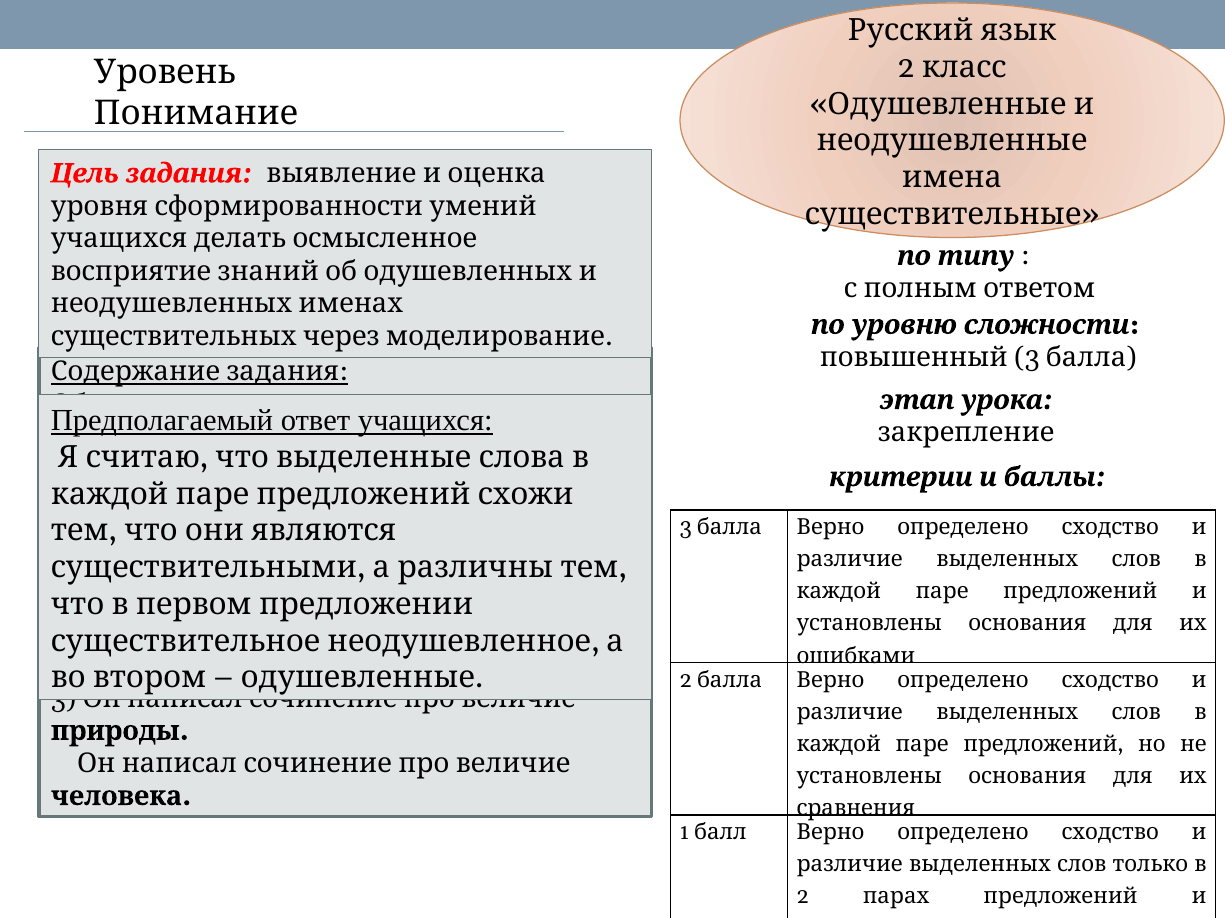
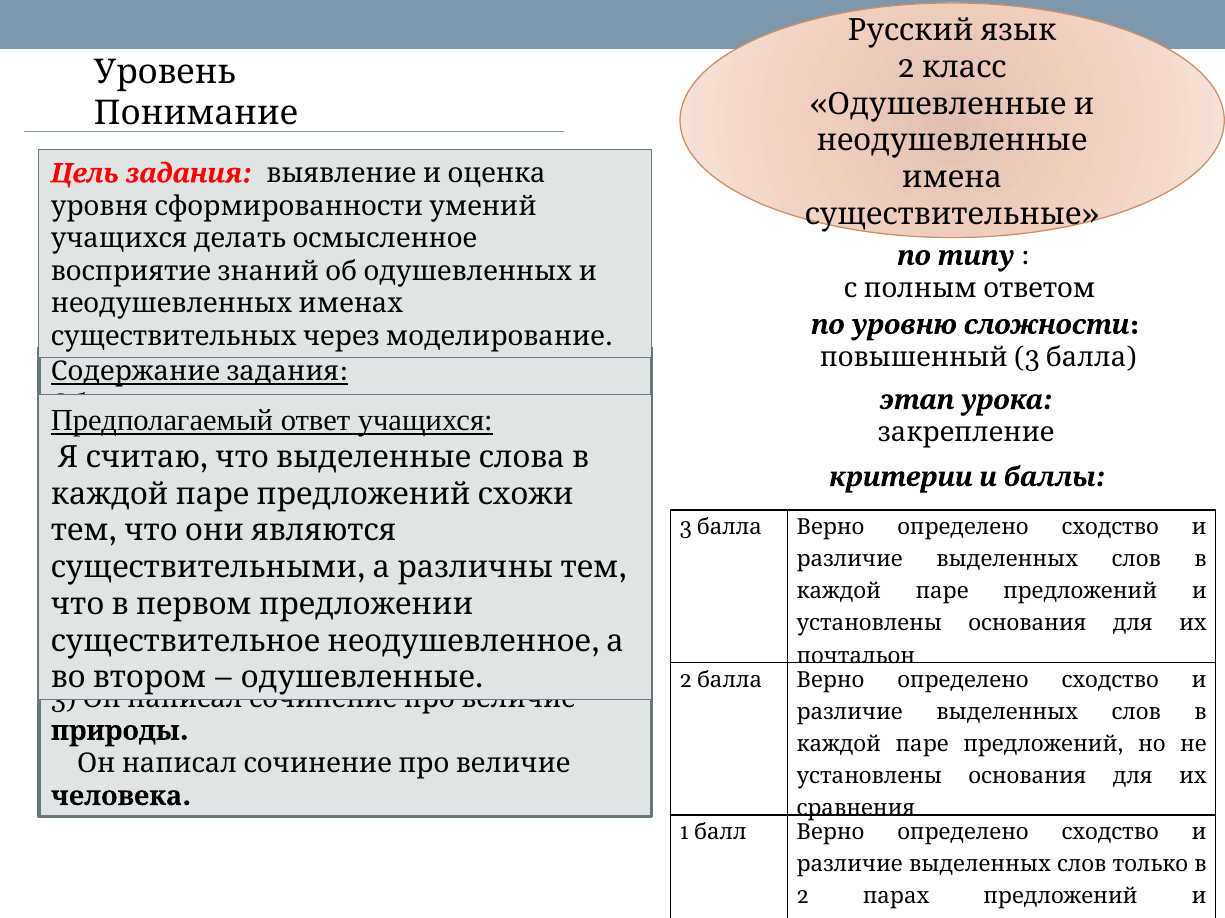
ошибками: ошибками -> почтальон
